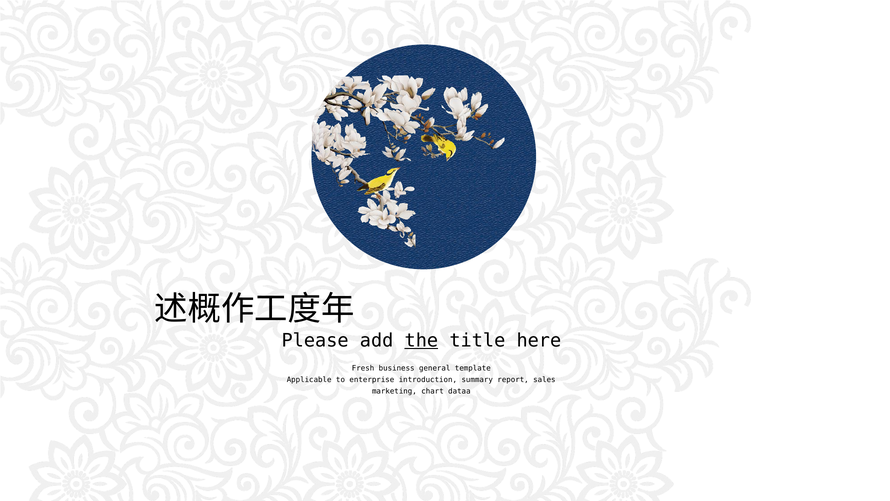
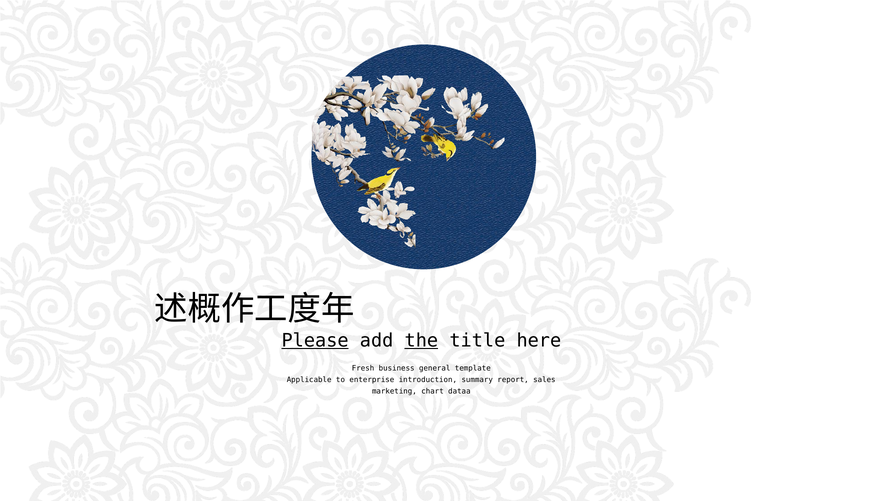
Please underline: none -> present
